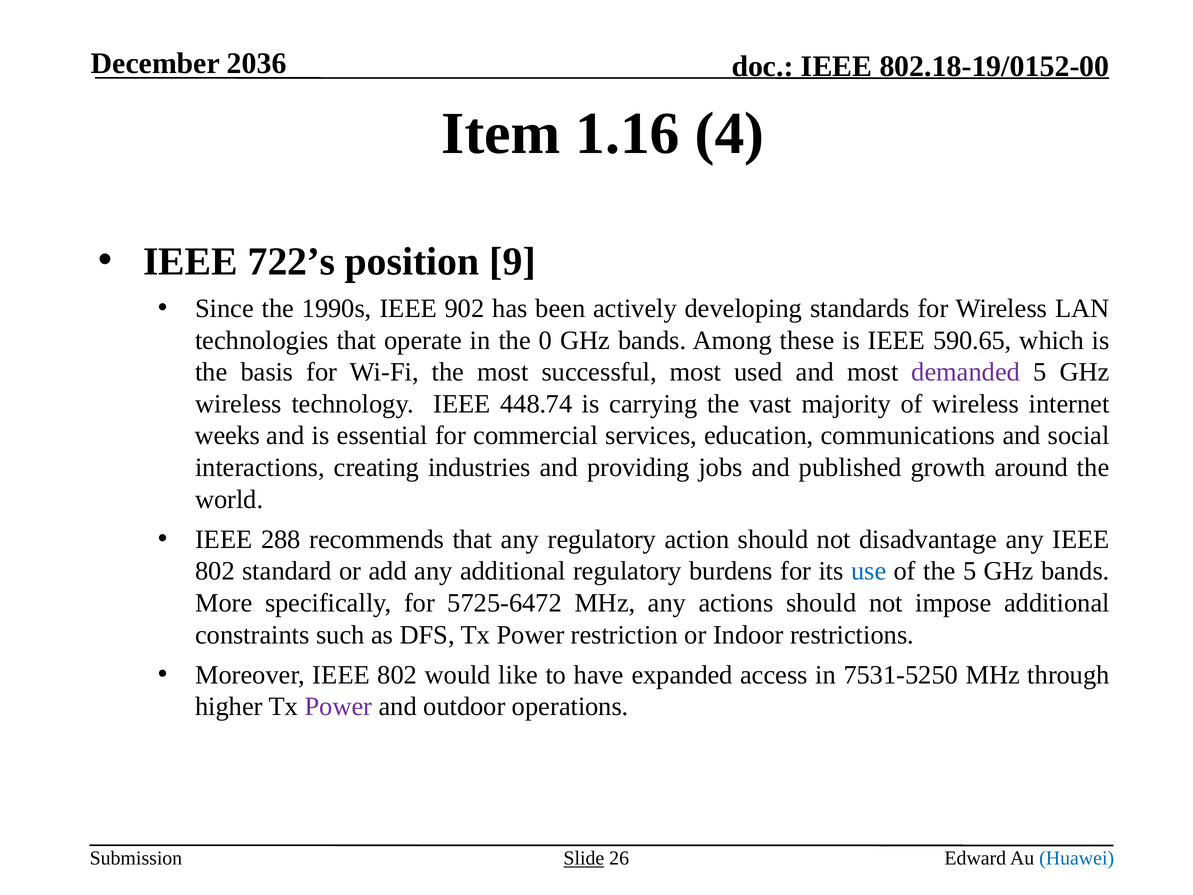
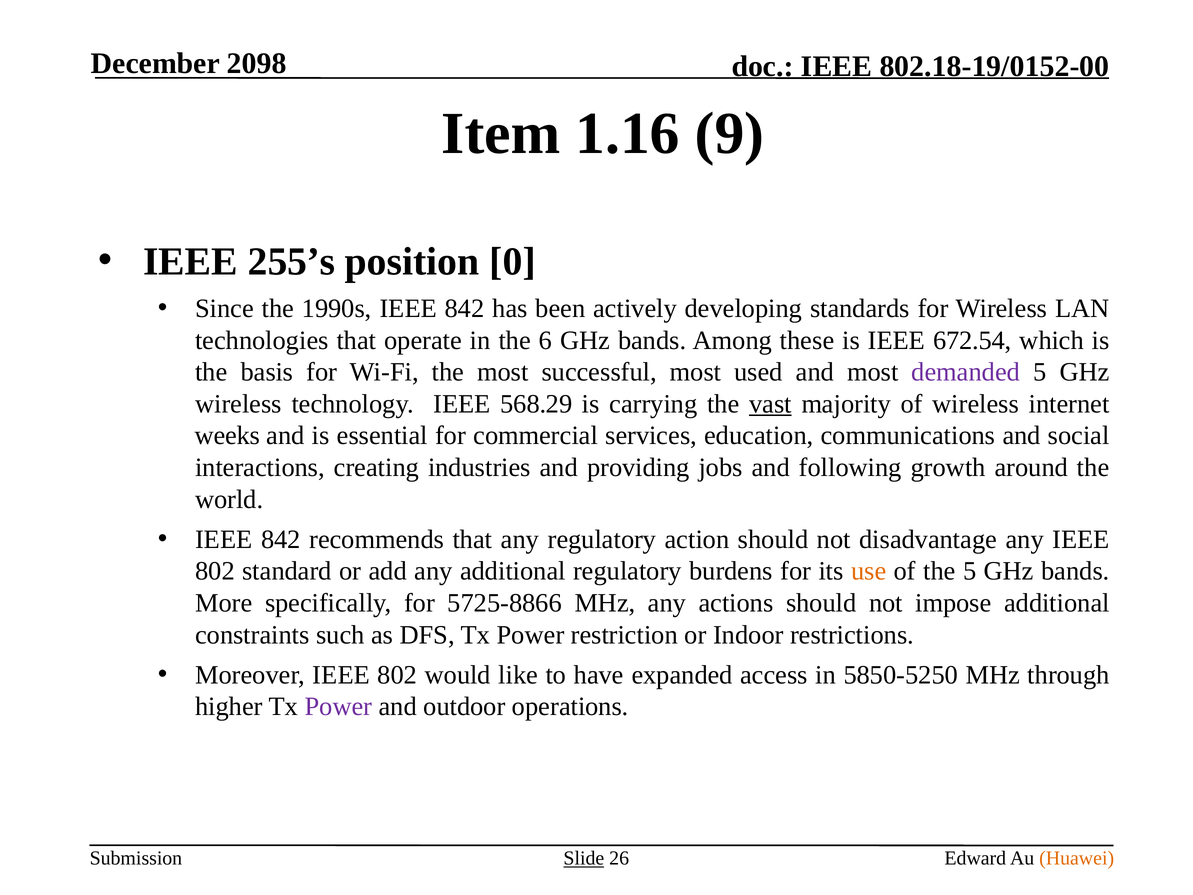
2036: 2036 -> 2098
4: 4 -> 9
722’s: 722’s -> 255’s
9: 9 -> 0
1990s IEEE 902: 902 -> 842
0: 0 -> 6
590.65: 590.65 -> 672.54
448.74: 448.74 -> 568.29
vast underline: none -> present
published: published -> following
288 at (281, 539): 288 -> 842
use colour: blue -> orange
5725-6472: 5725-6472 -> 5725-8866
7531-5250: 7531-5250 -> 5850-5250
Huawei colour: blue -> orange
